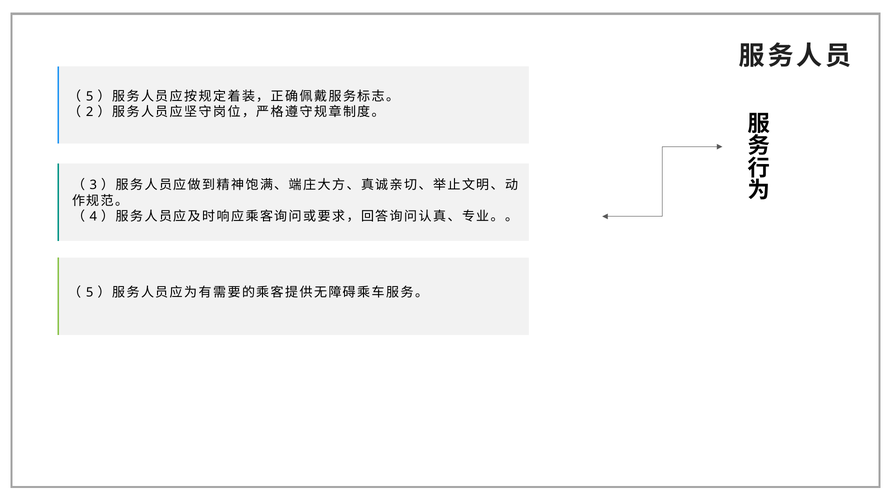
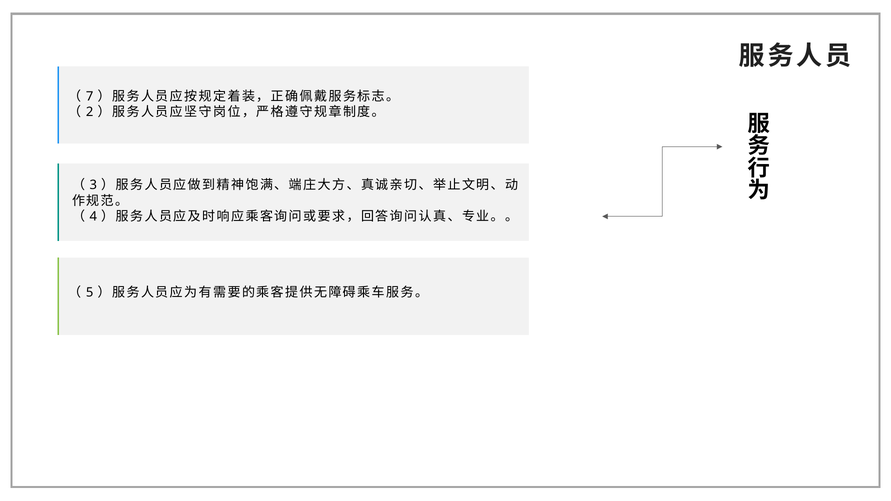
5 at (90, 96): 5 -> 7
